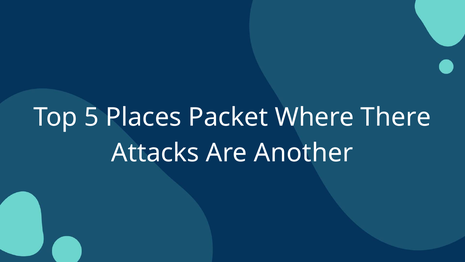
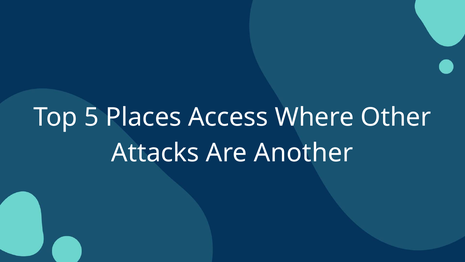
Packet: Packet -> Access
There: There -> Other
